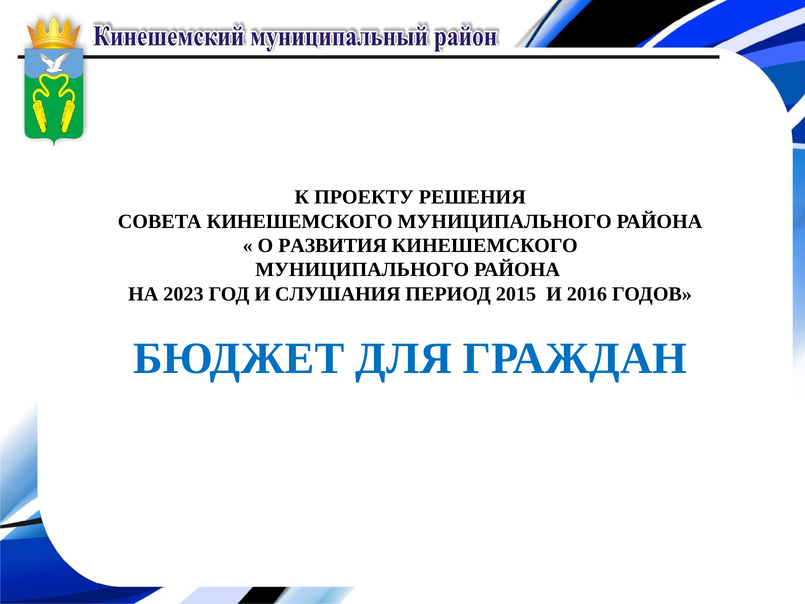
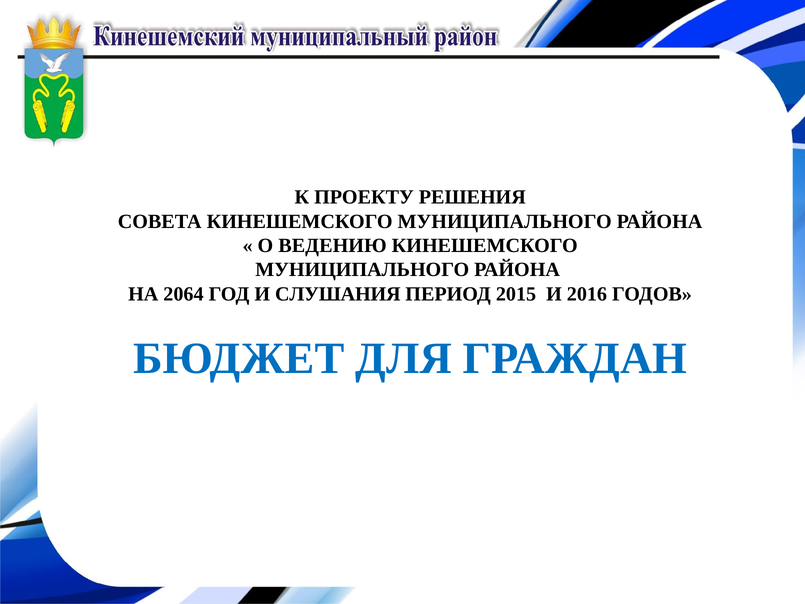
РАЗВИТИЯ: РАЗВИТИЯ -> ВЕДЕНИЮ
2023: 2023 -> 2064
